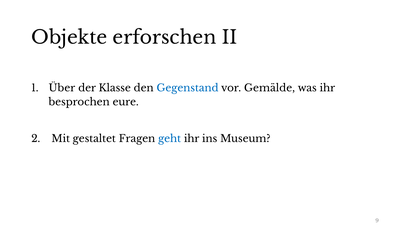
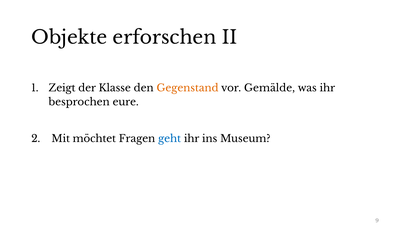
Über: Über -> Zeigt
Gegenstand colour: blue -> orange
gestaltet: gestaltet -> möchtet
